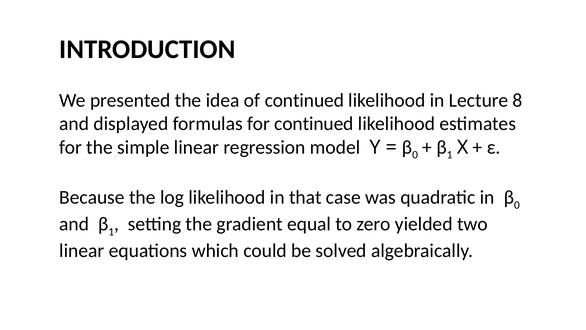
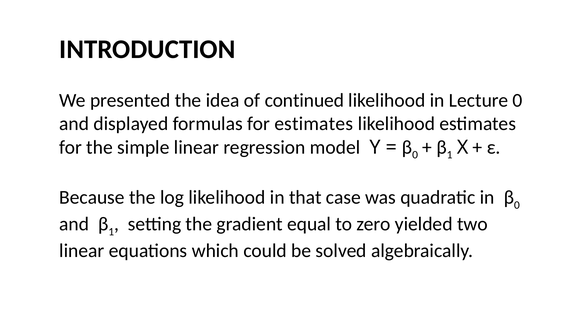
Lecture 8: 8 -> 0
for continued: continued -> estimates
